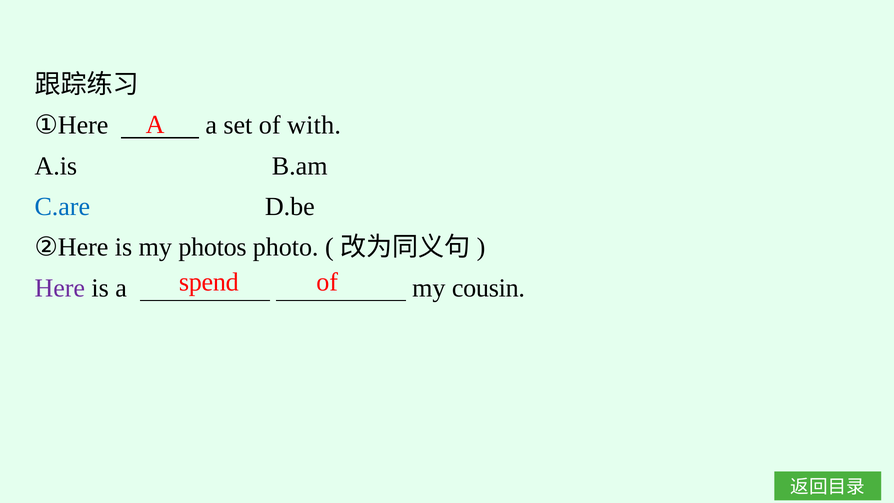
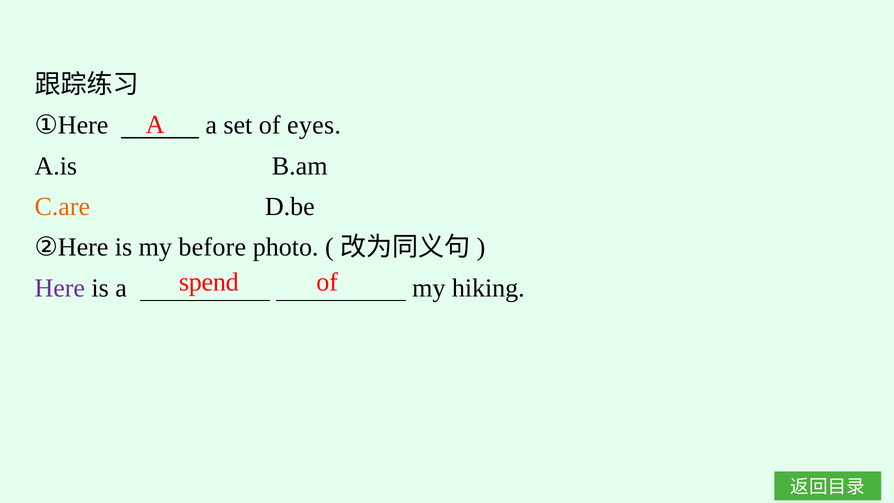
with: with -> eyes
C.are colour: blue -> orange
photos: photos -> before
cousin: cousin -> hiking
